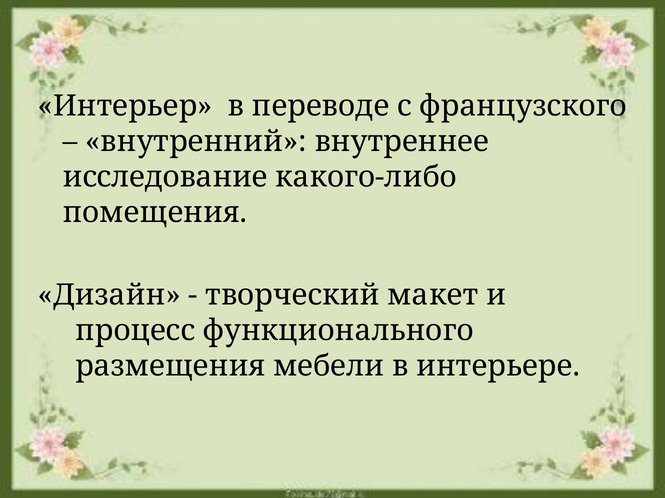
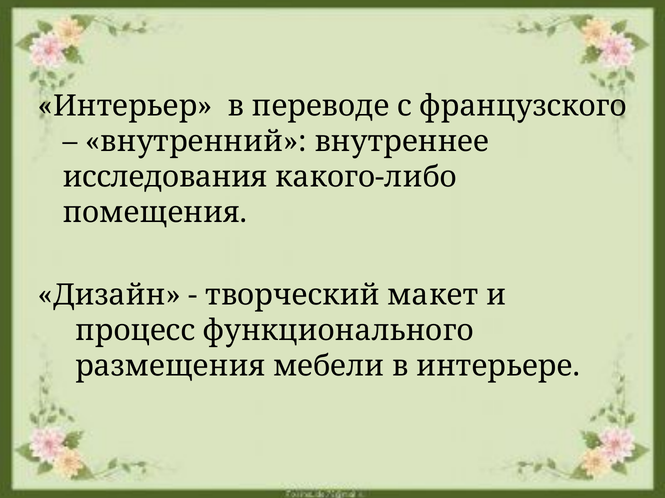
исследование: исследование -> исследования
